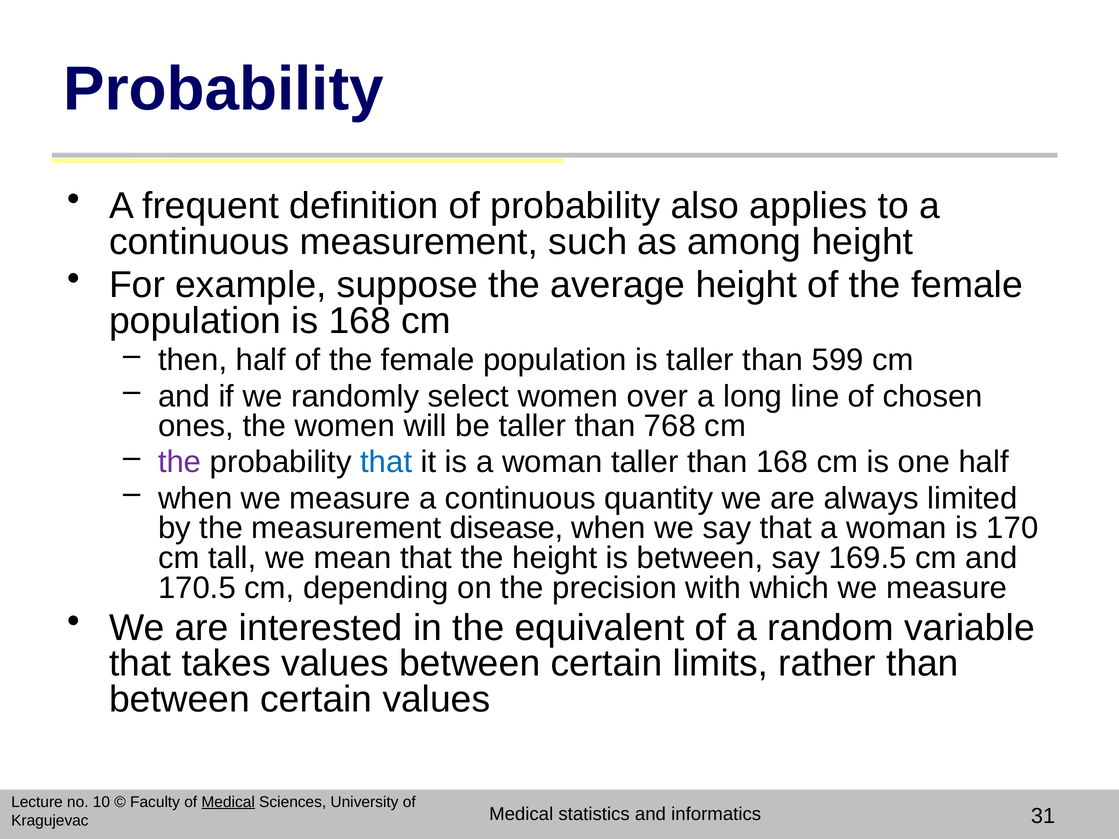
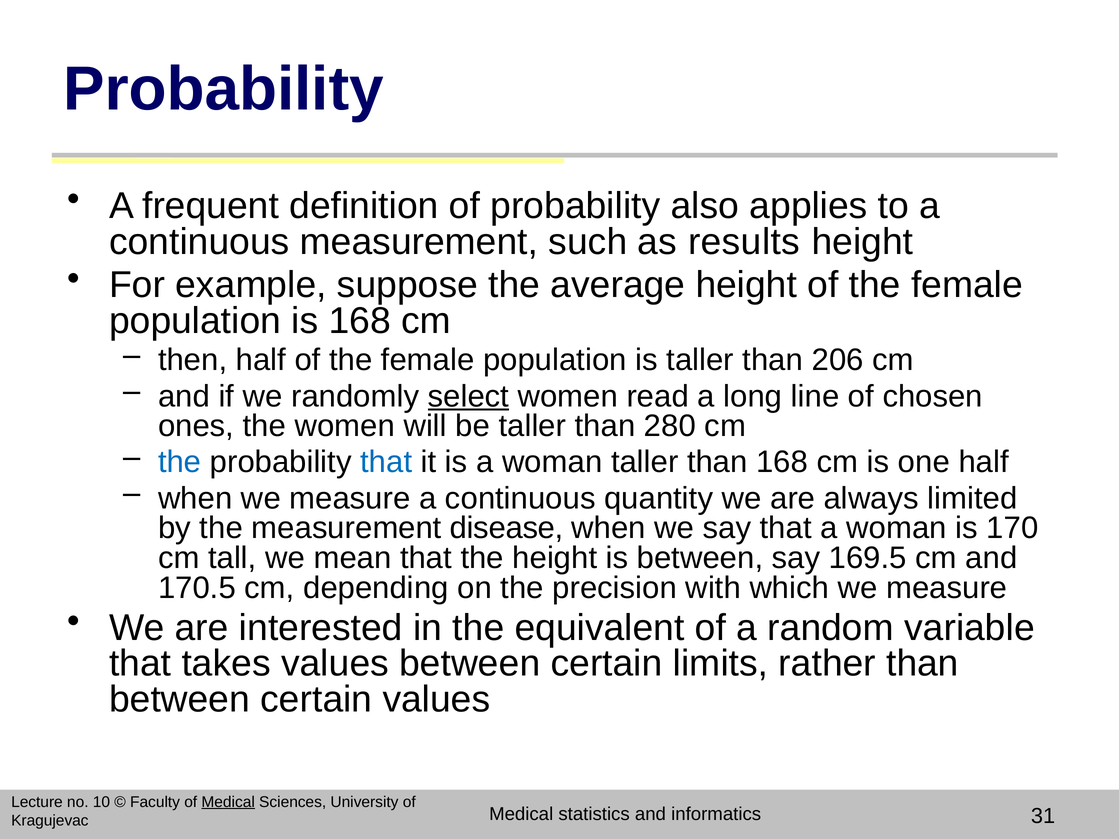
among: among -> results
599: 599 -> 206
select underline: none -> present
over: over -> read
768: 768 -> 280
the at (180, 462) colour: purple -> blue
